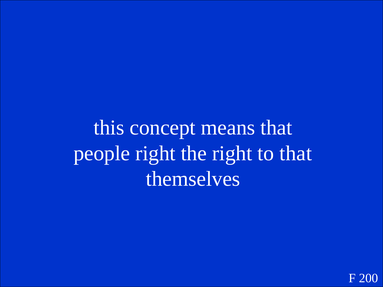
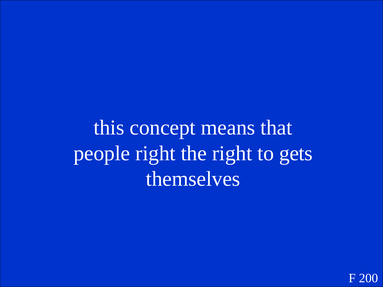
to that: that -> gets
